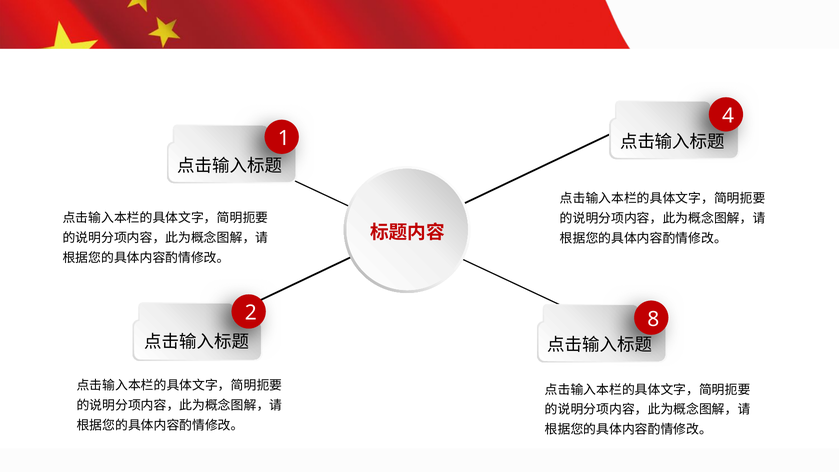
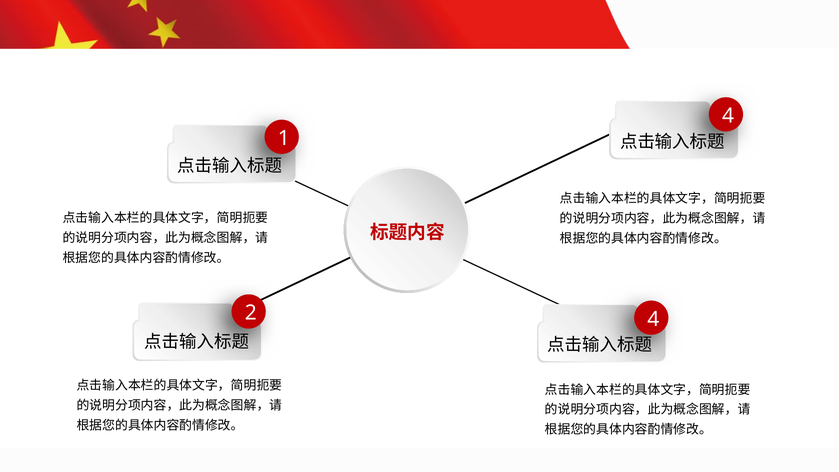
2 8: 8 -> 4
